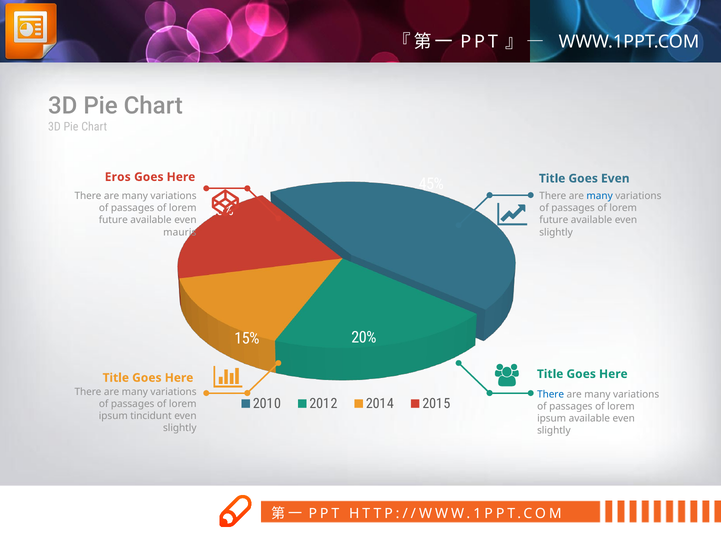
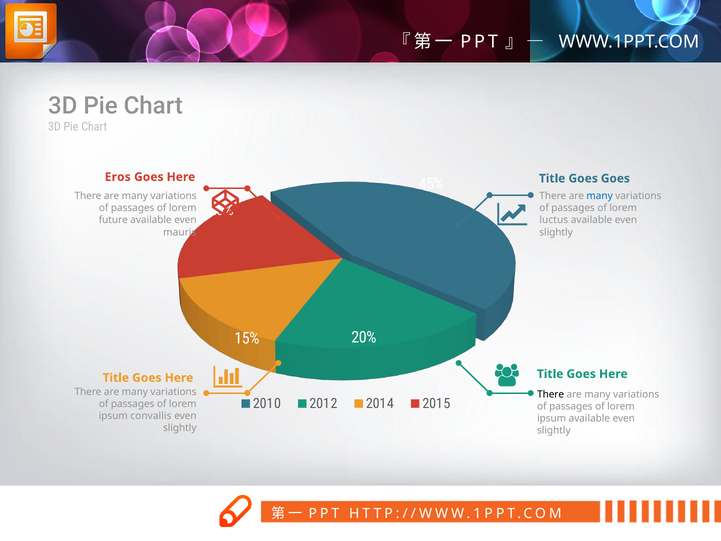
Goes Even: Even -> Goes
future at (554, 220): future -> luctus
There at (551, 394) colour: blue -> black
tincidunt: tincidunt -> convallis
